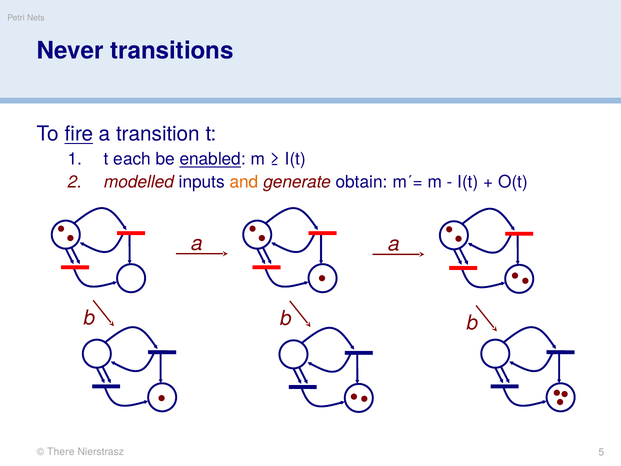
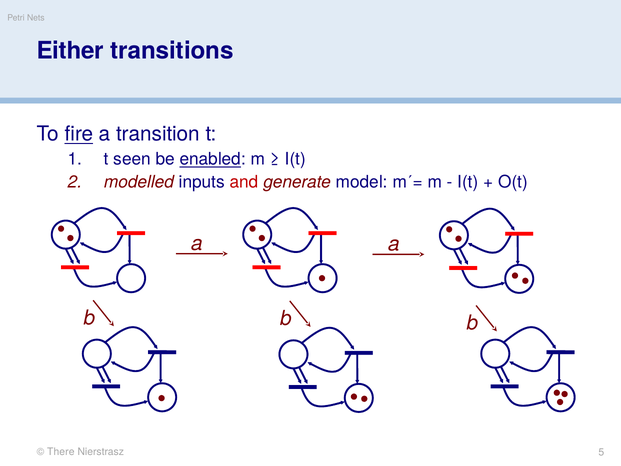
Never: Never -> Either
each: each -> seen
and colour: orange -> red
obtain: obtain -> model
